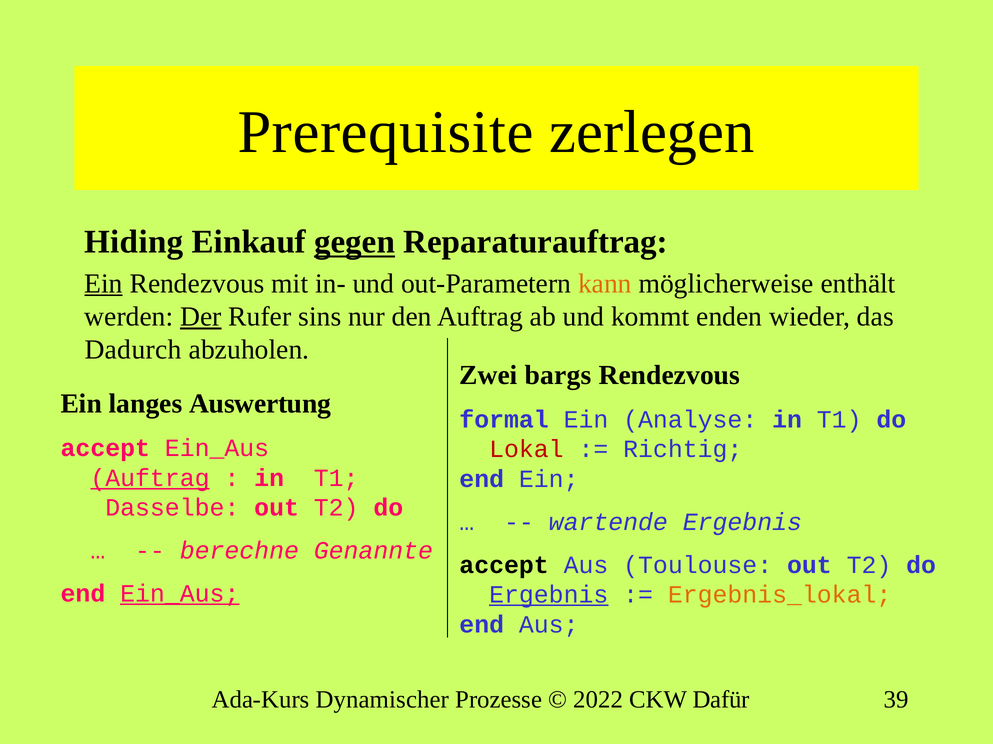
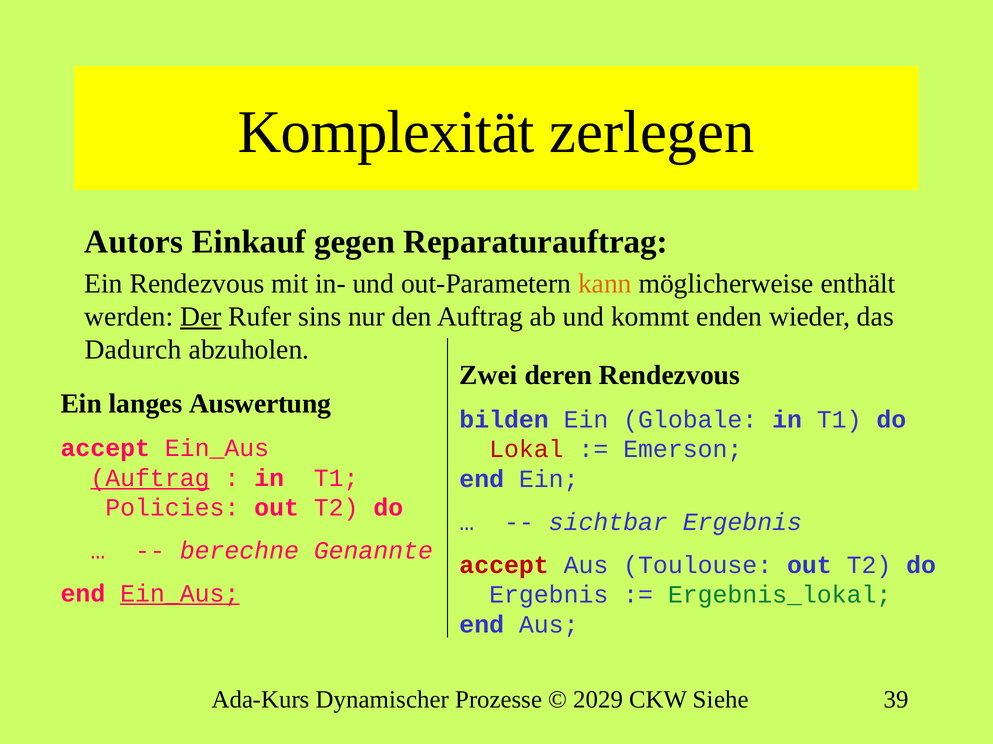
Prerequisite: Prerequisite -> Komplexität
Hiding: Hiding -> Autors
gegen underline: present -> none
Ein at (104, 284) underline: present -> none
bargs: bargs -> deren
formal: formal -> bilden
Analyse: Analyse -> Globale
Richtig: Richtig -> Emerson
Dasselbe: Dasselbe -> Policies
wartende: wartende -> sichtbar
accept at (504, 565) colour: black -> red
Ergebnis at (549, 595) underline: present -> none
Ergebnis_lokal colour: orange -> green
2022: 2022 -> 2029
Dafür: Dafür -> Siehe
